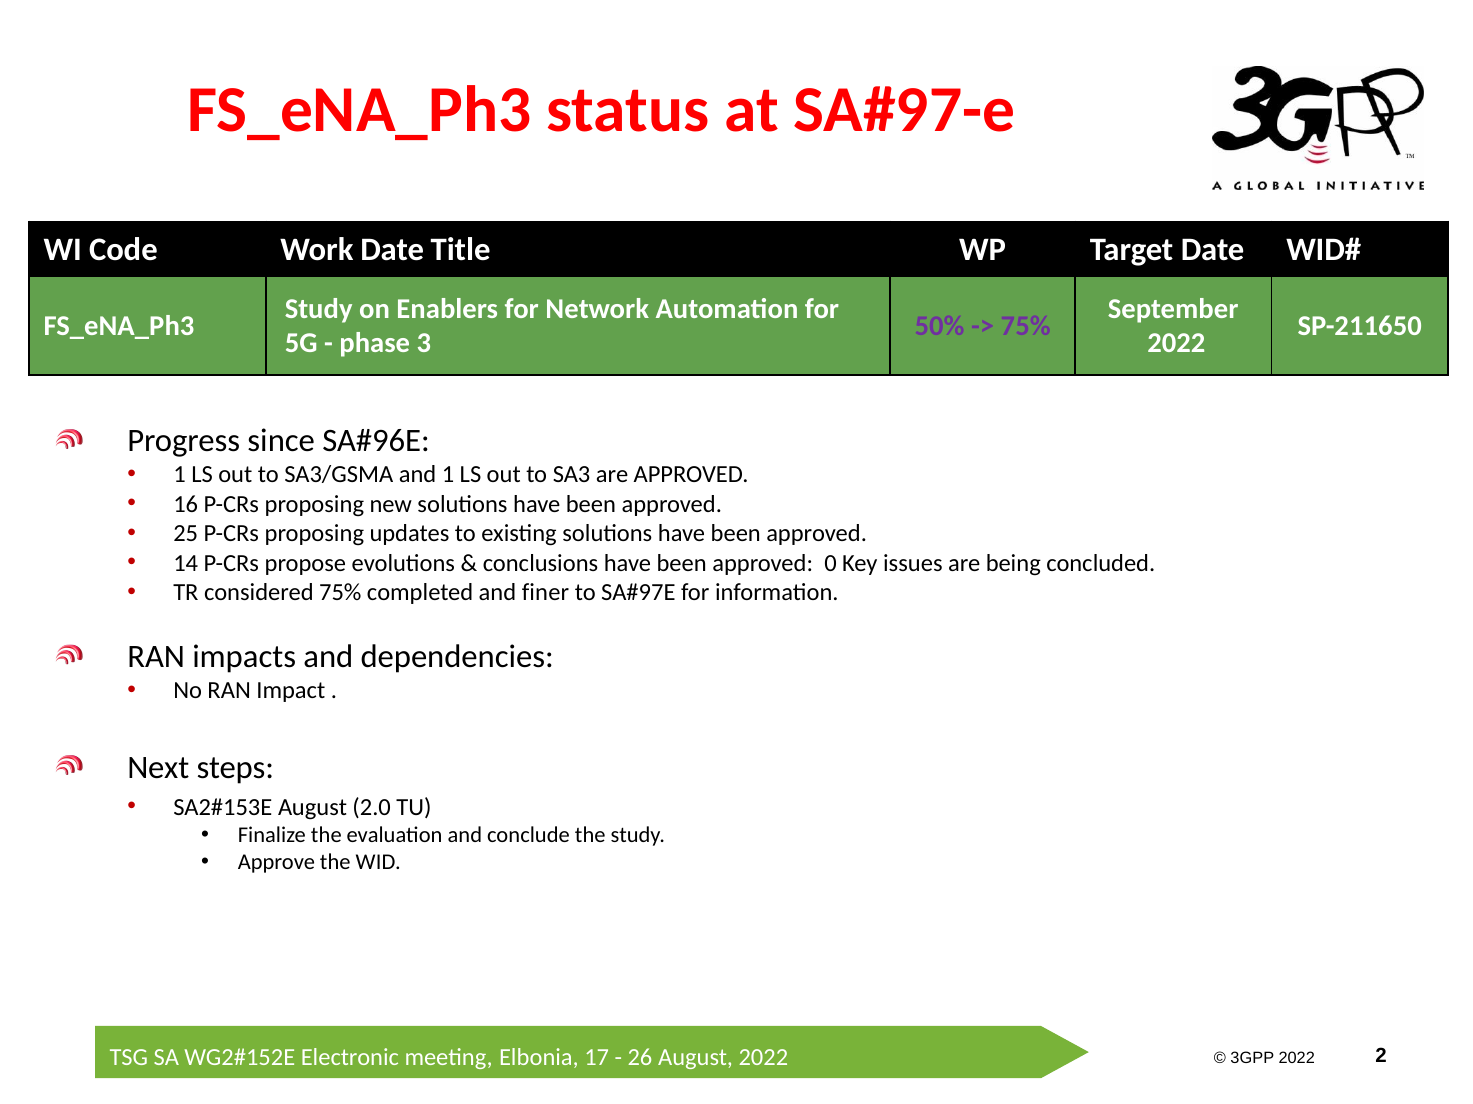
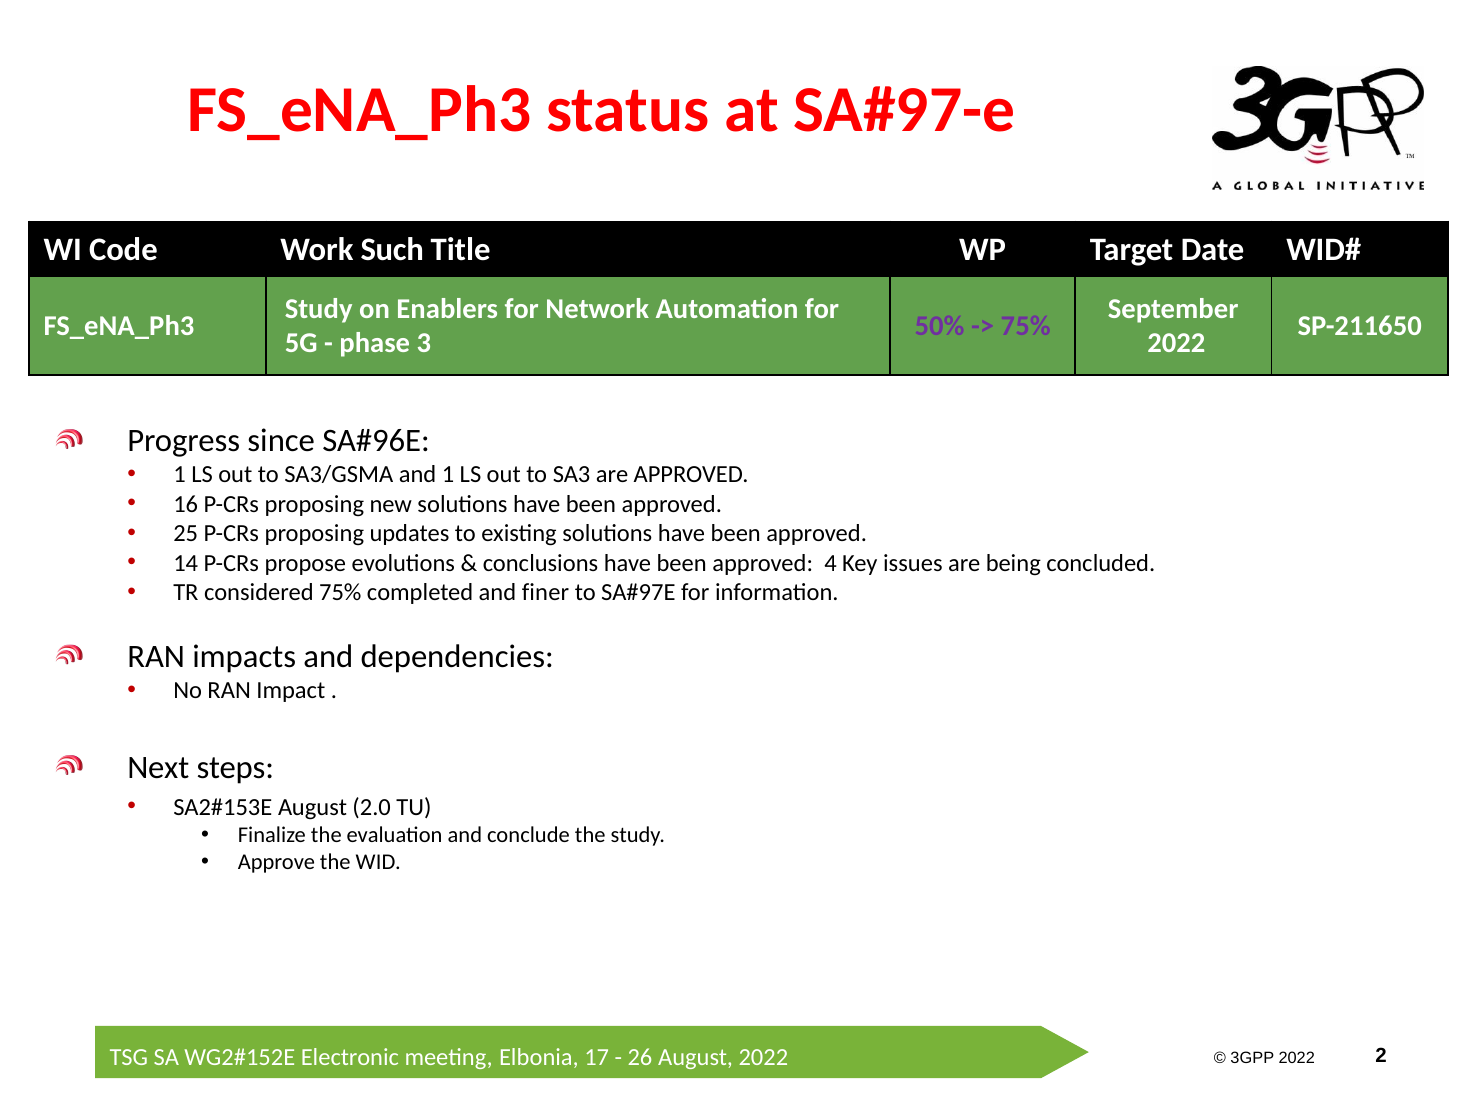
Work Date: Date -> Such
0: 0 -> 4
